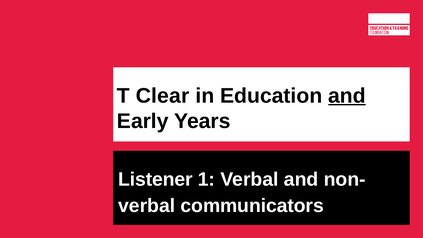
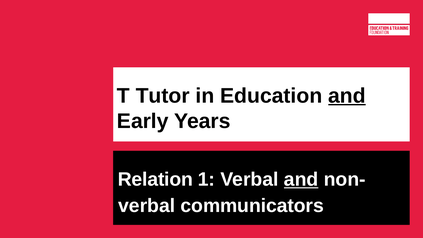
Clear: Clear -> Tutor
Listener: Listener -> Relation
and at (301, 179) underline: none -> present
